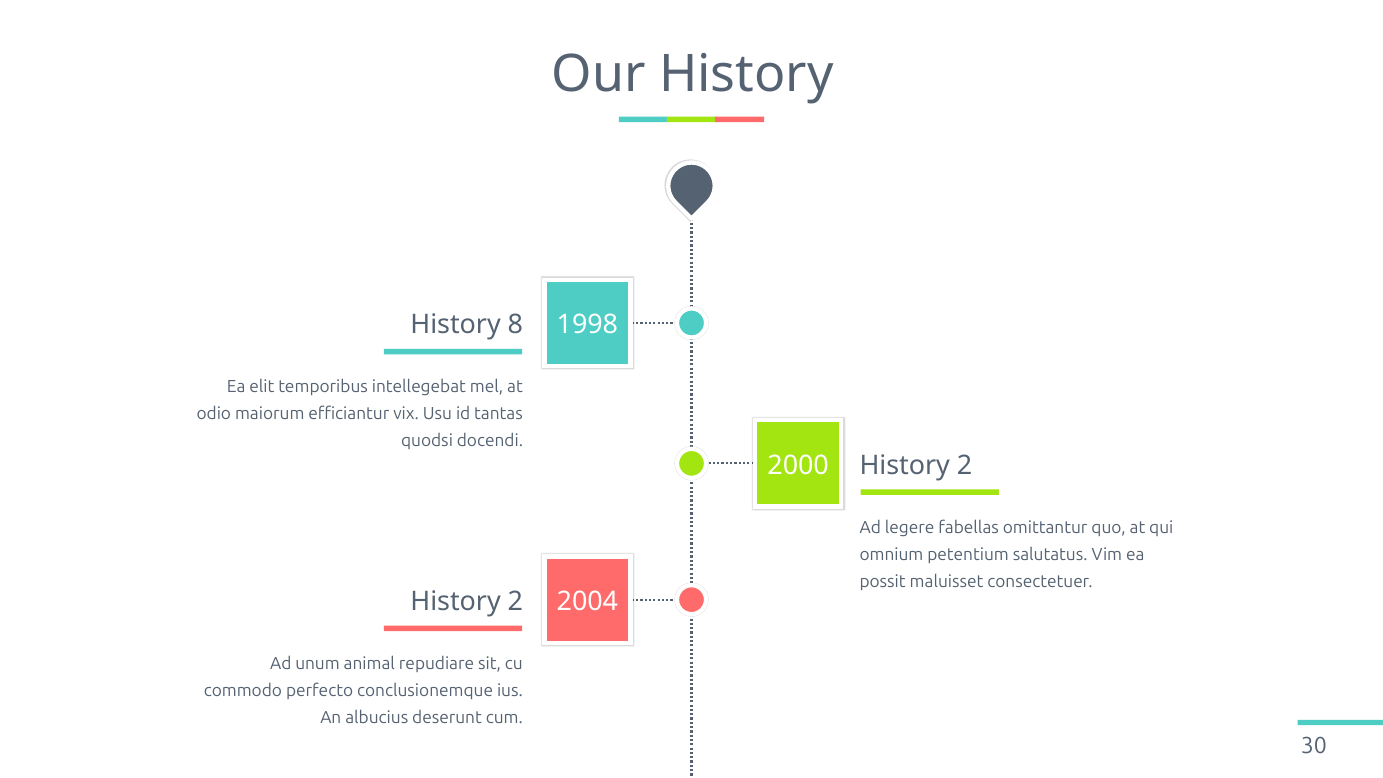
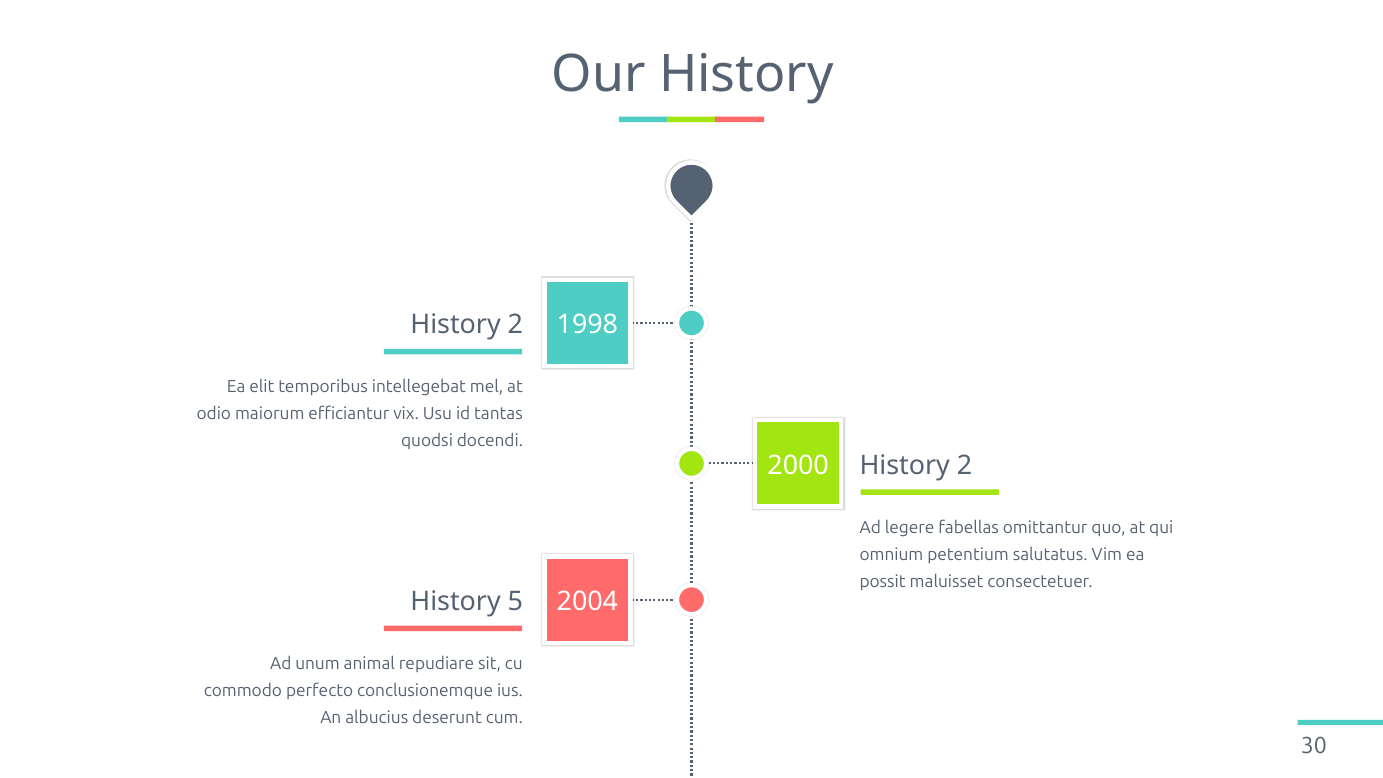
8 at (515, 325): 8 -> 2
2 at (515, 601): 2 -> 5
